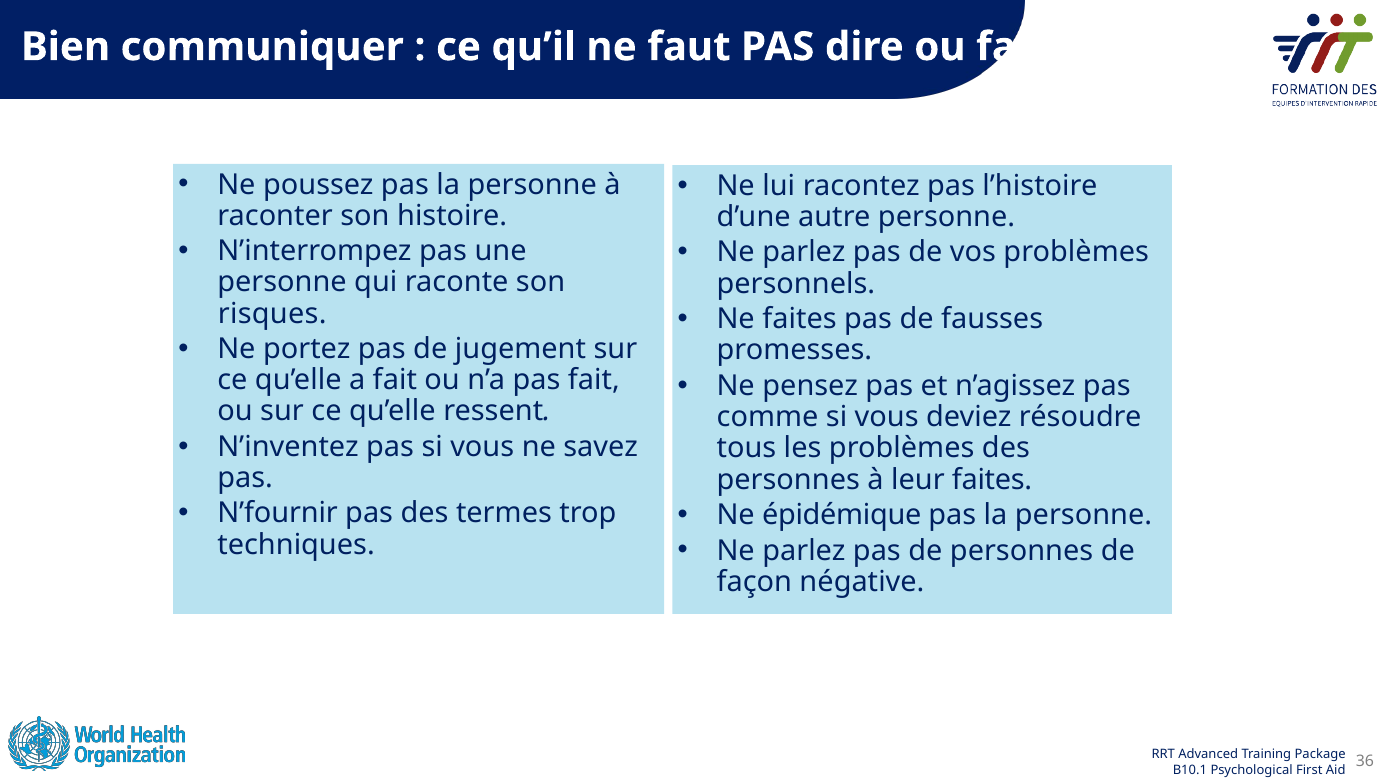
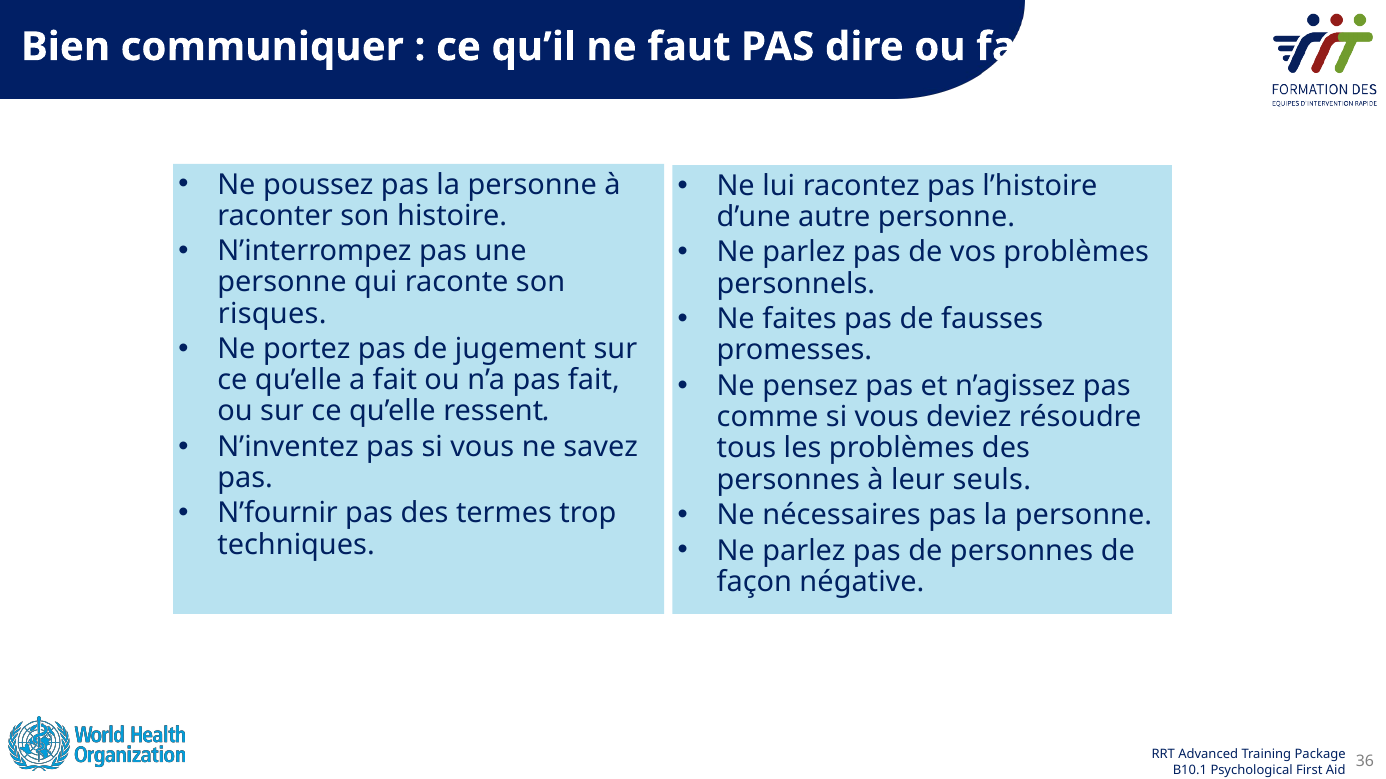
leur faites: faites -> seuls
épidémique: épidémique -> nécessaires
